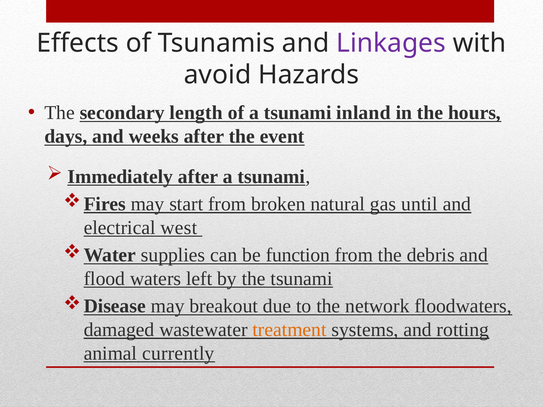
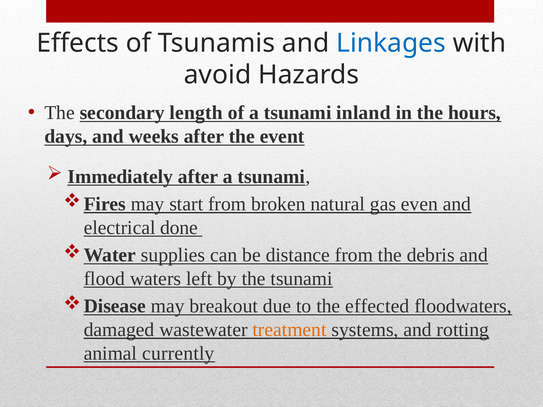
Linkages colour: purple -> blue
until: until -> even
west: west -> done
function: function -> distance
network: network -> effected
